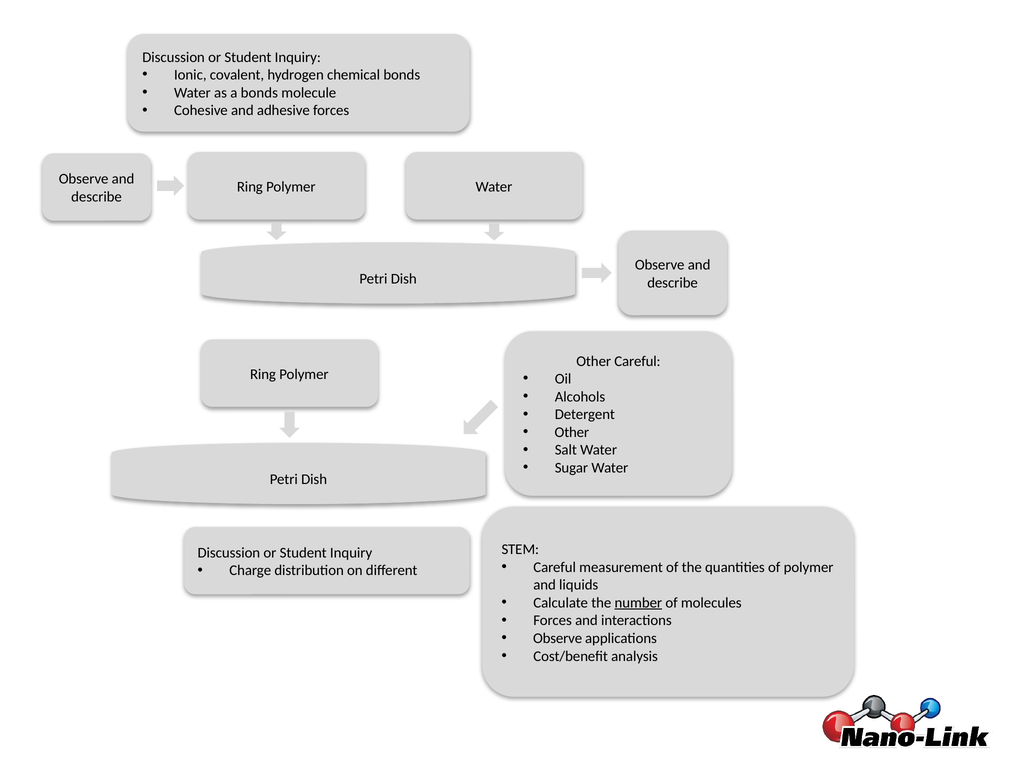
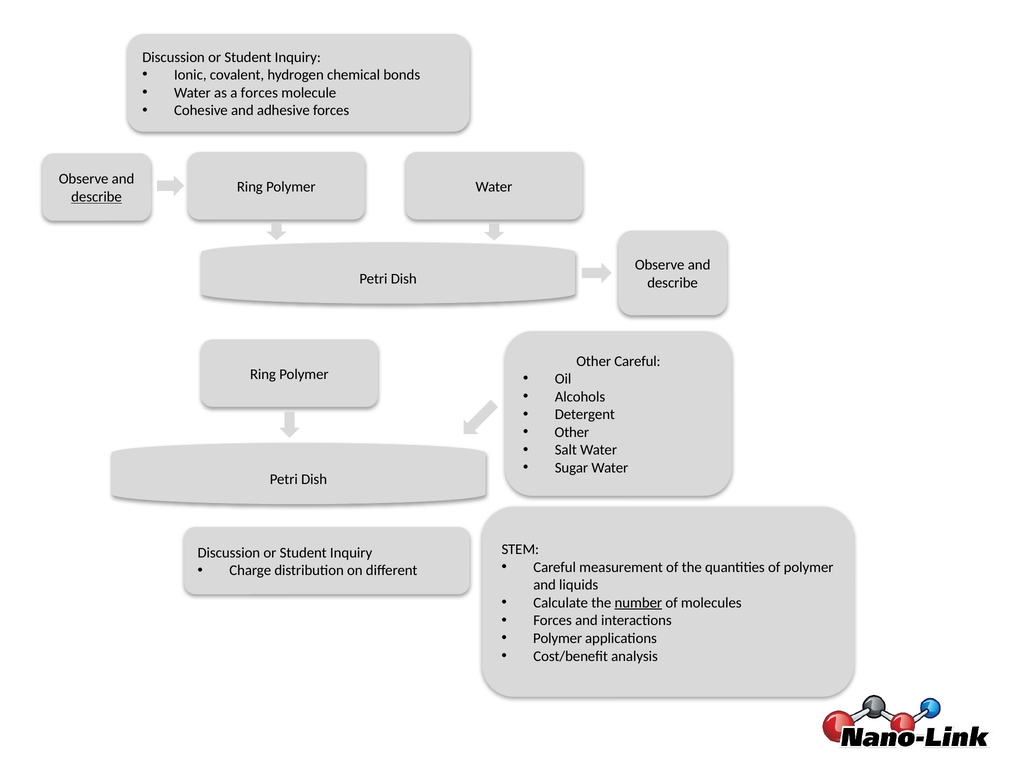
a bonds: bonds -> forces
describe at (97, 197) underline: none -> present
Observe at (558, 639): Observe -> Polymer
